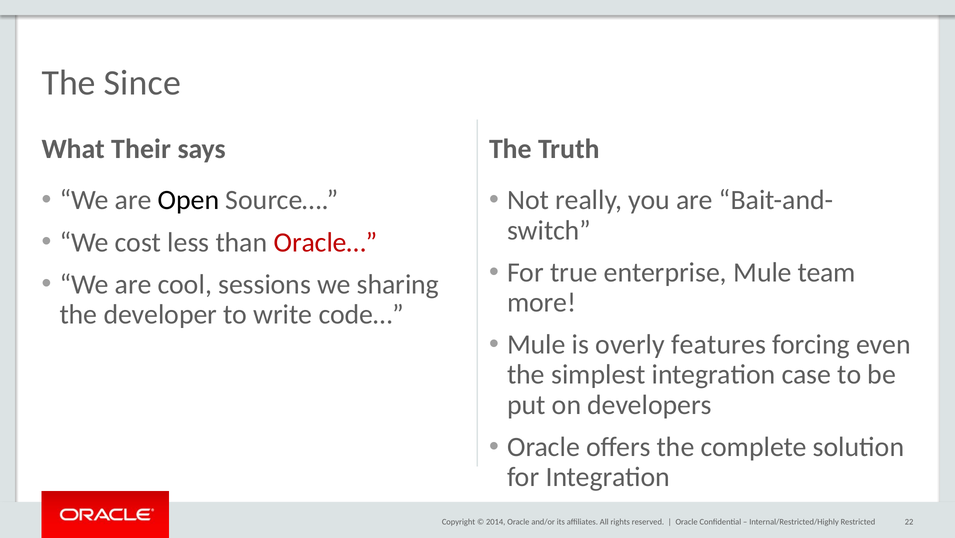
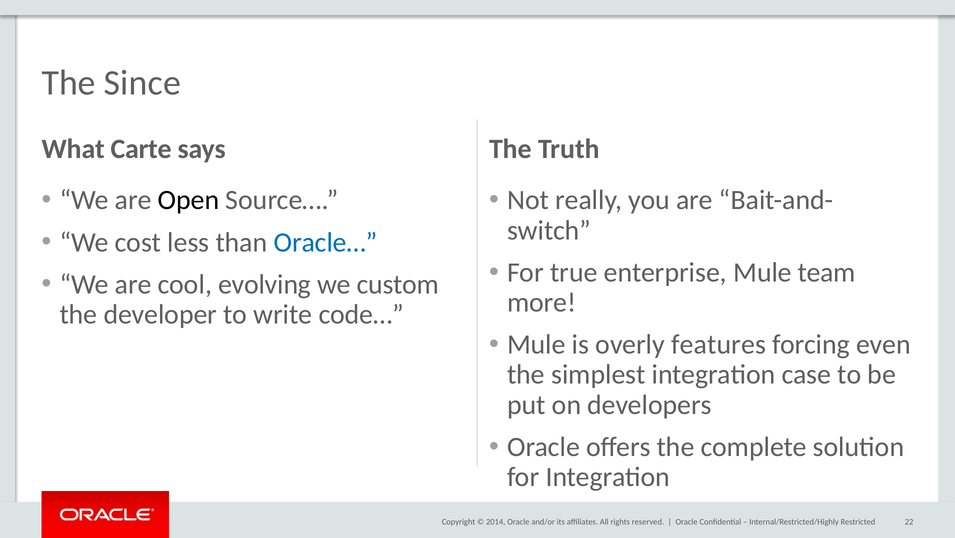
Their: Their -> Carte
Oracle… colour: red -> blue
sessions: sessions -> evolving
sharing: sharing -> custom
